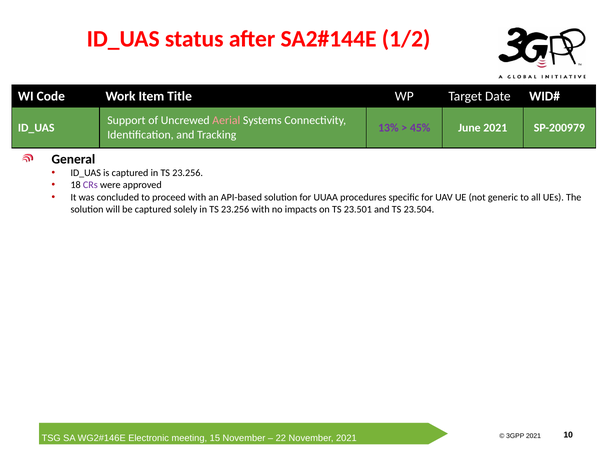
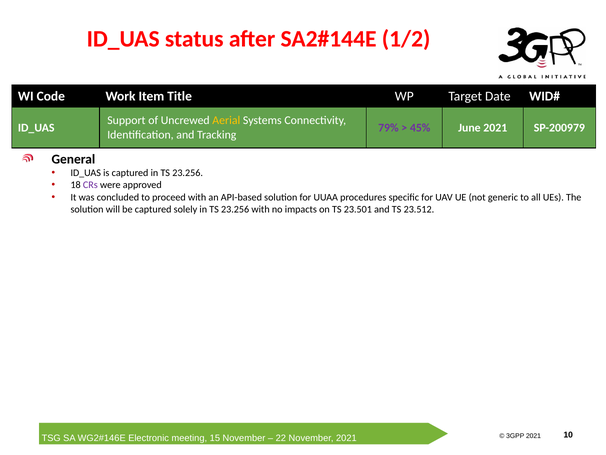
Aerial colour: pink -> yellow
13%: 13% -> 79%
23.504: 23.504 -> 23.512
